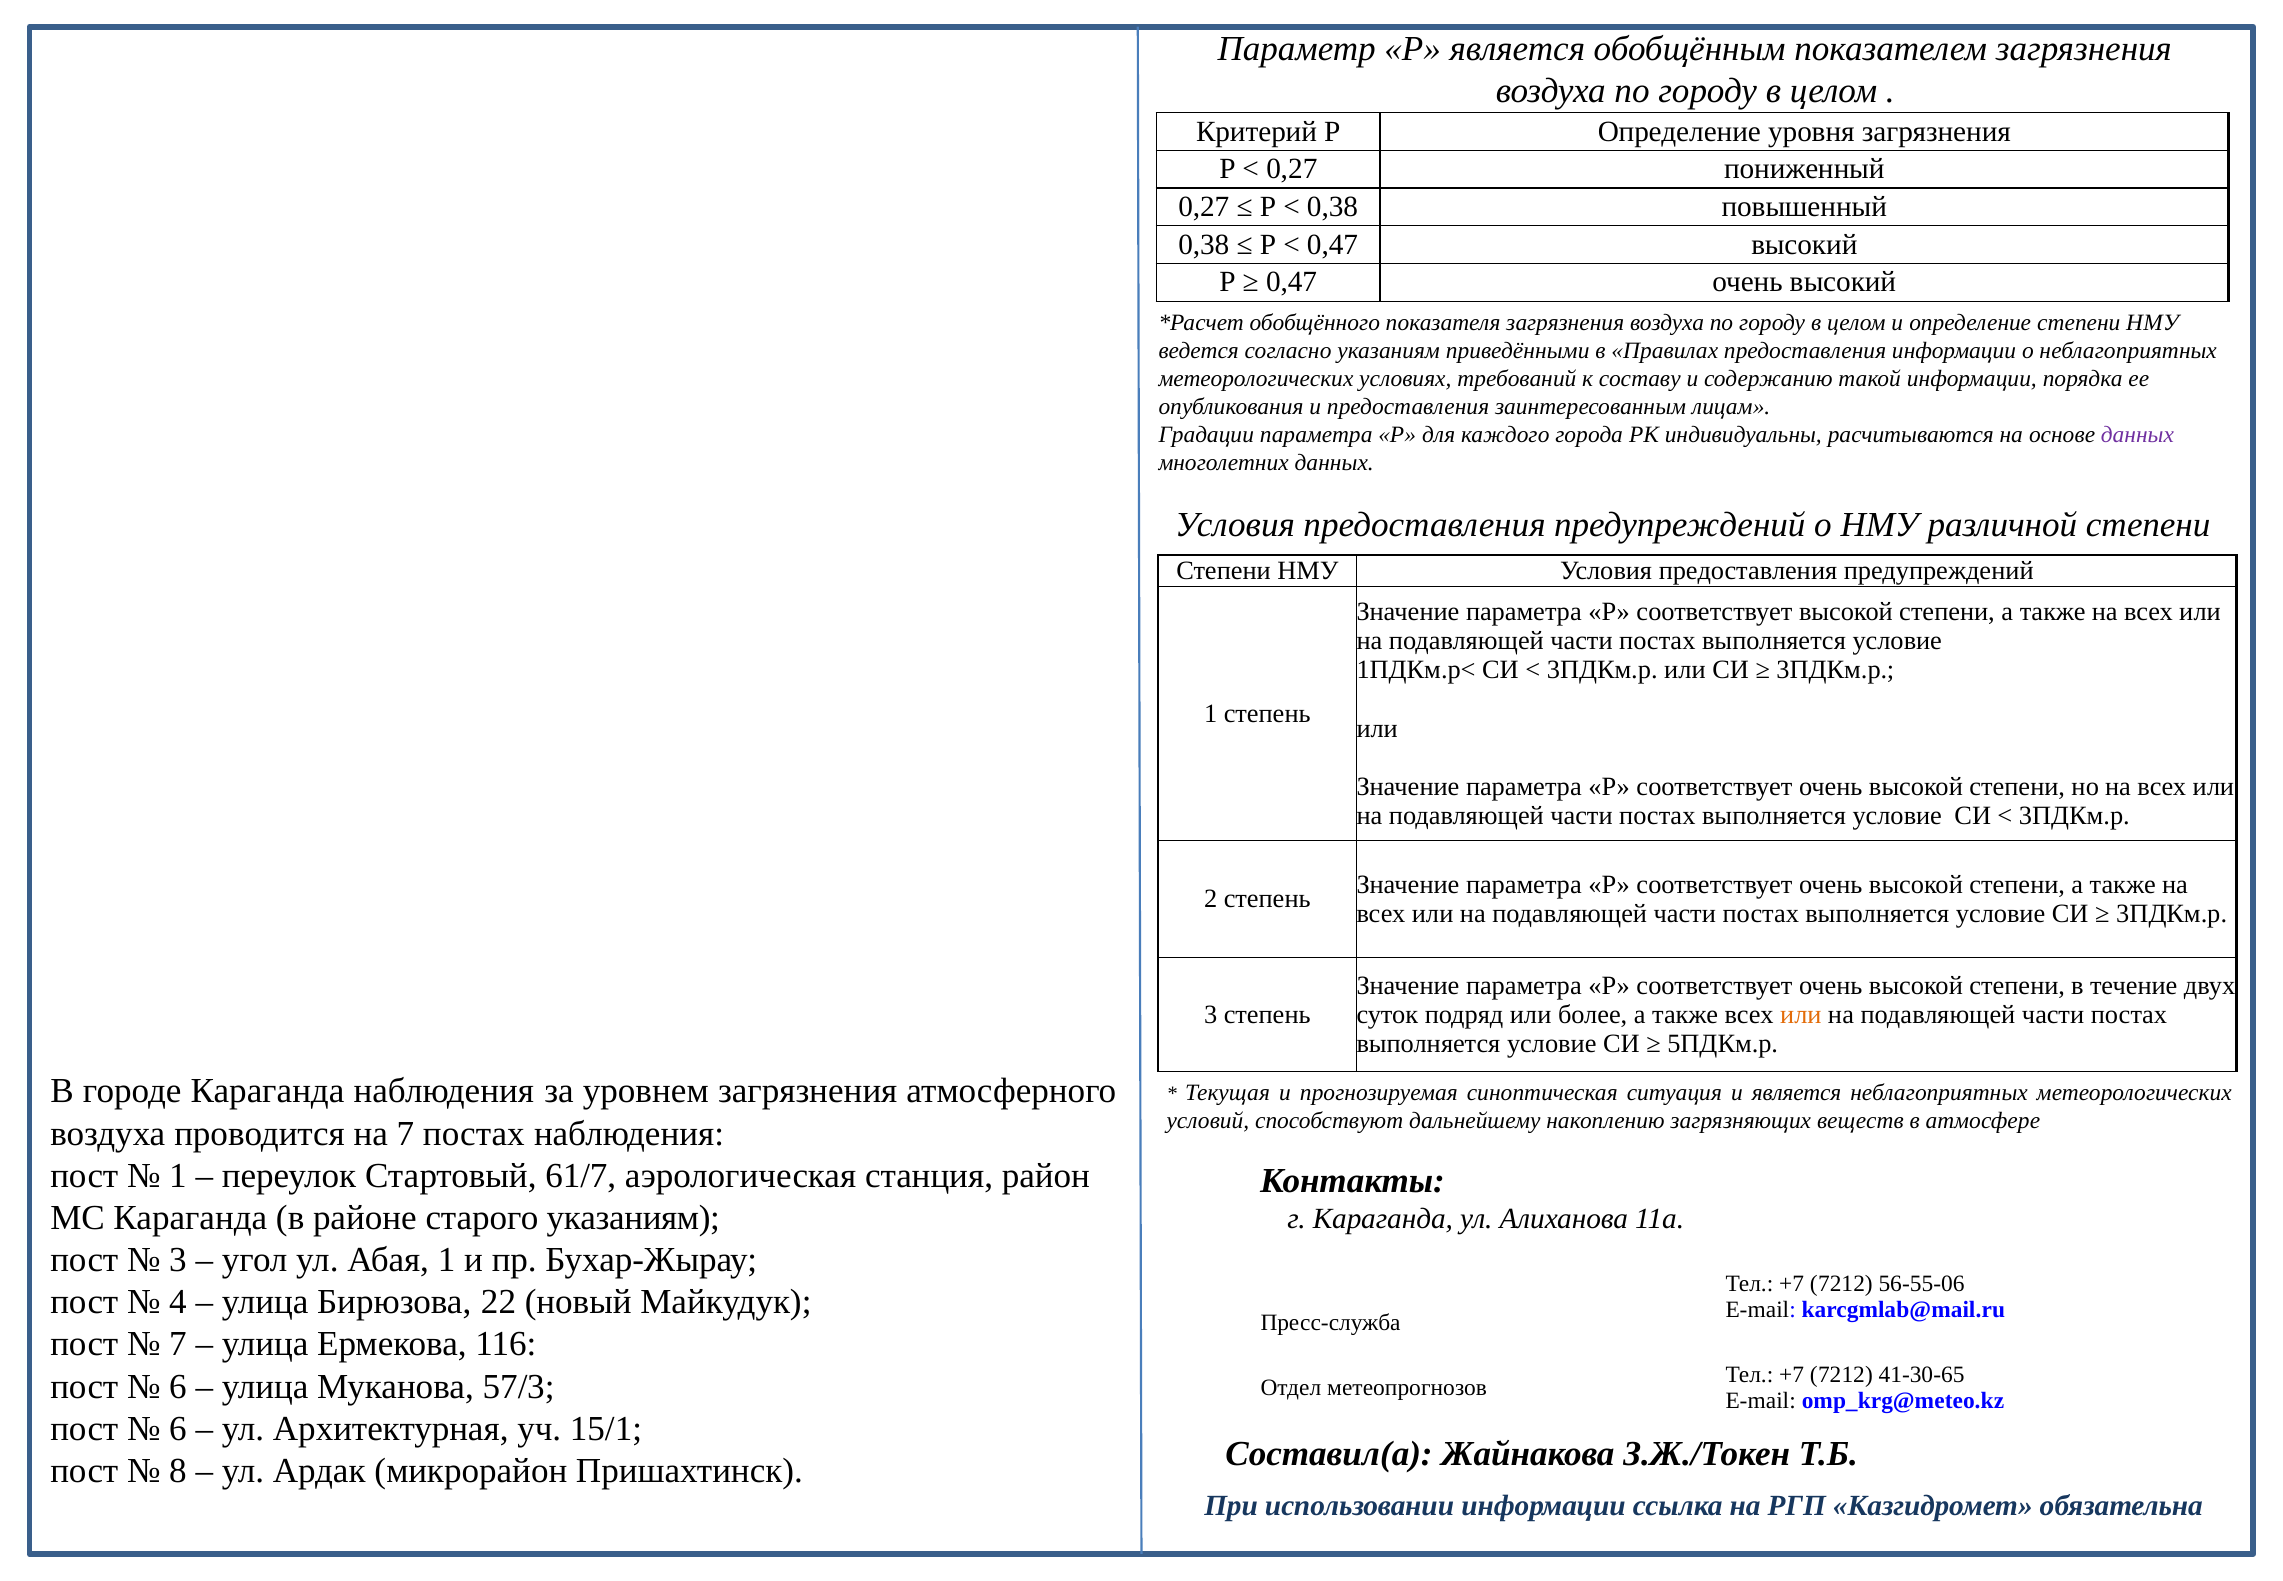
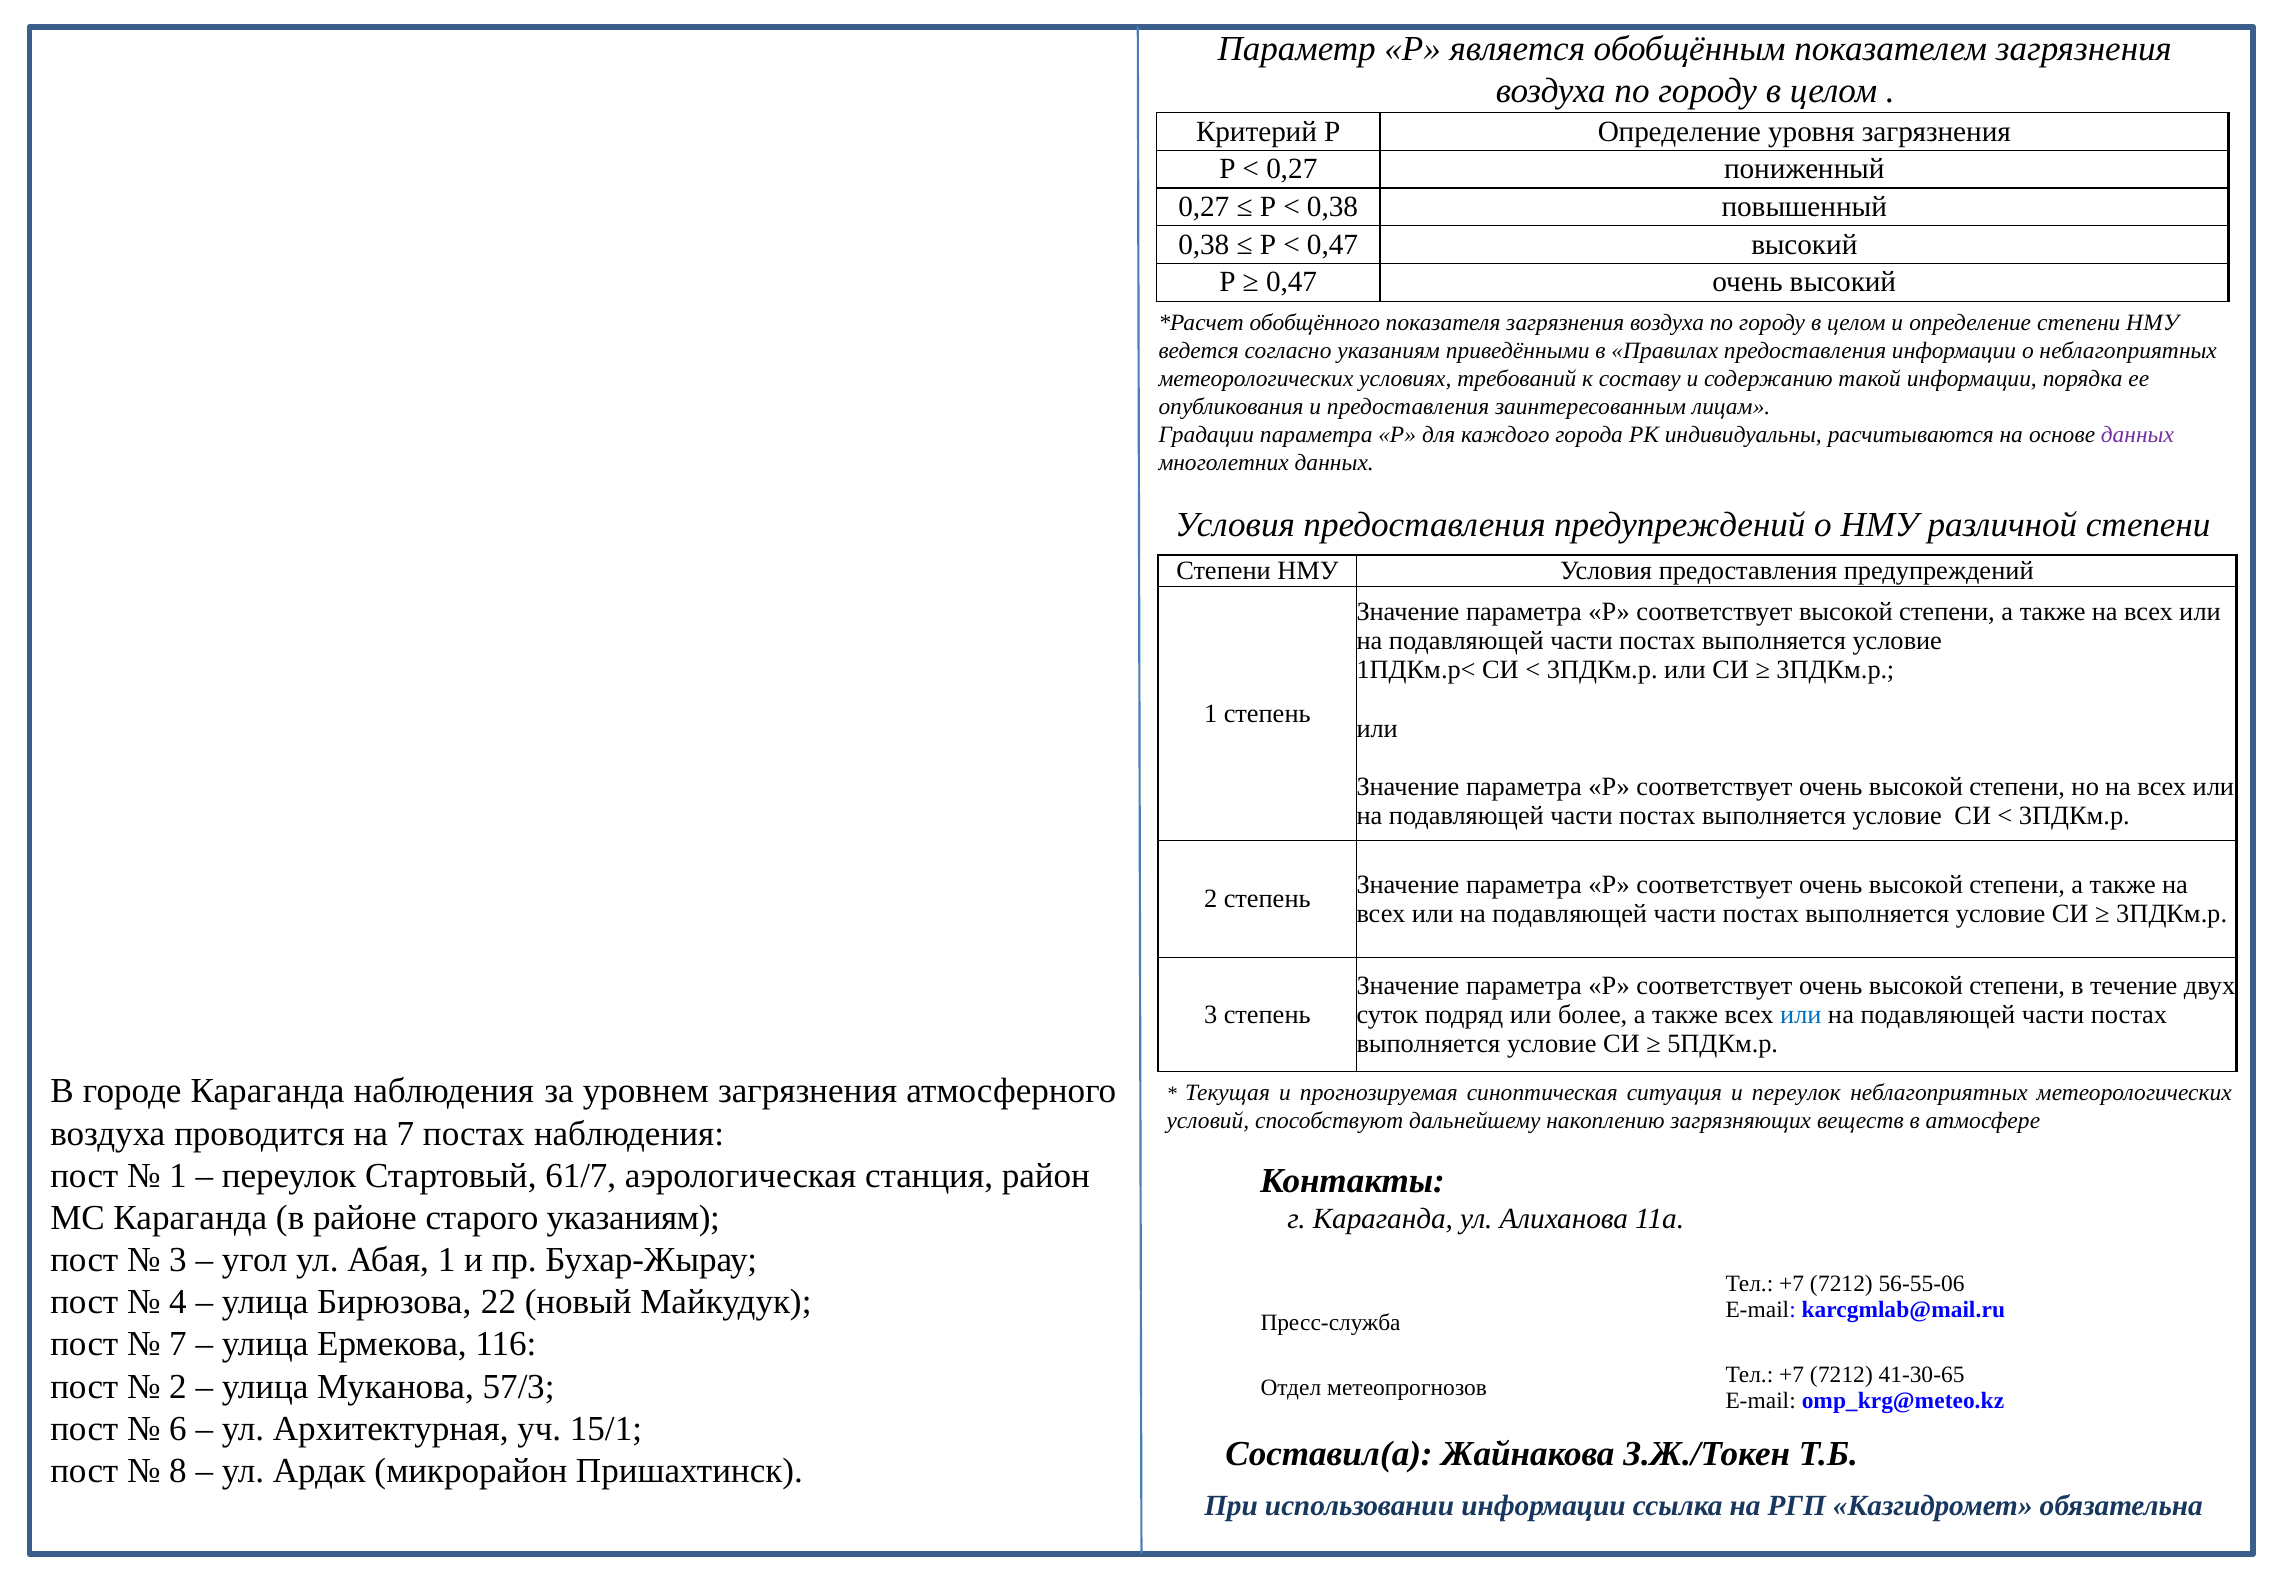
или at (1801, 1014) colour: orange -> blue
и является: является -> переулок
6 at (178, 1386): 6 -> 2
